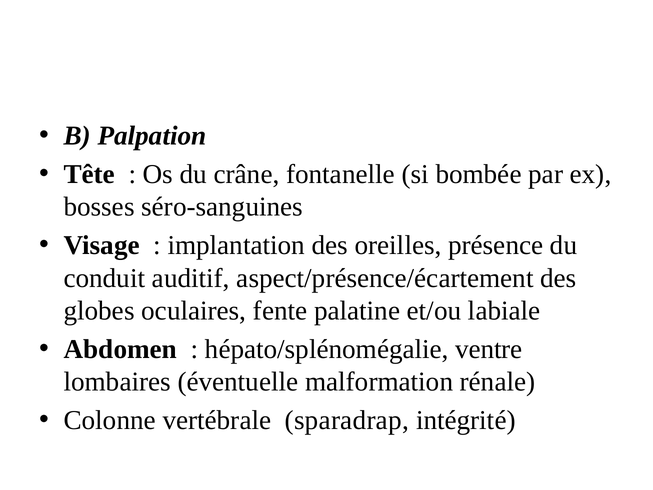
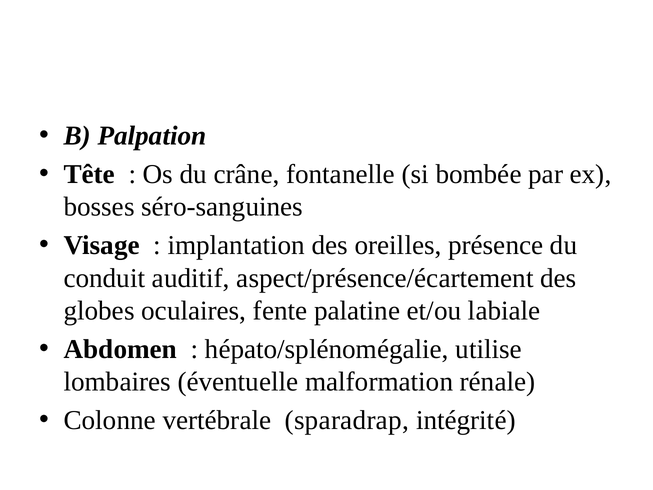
ventre: ventre -> utilise
